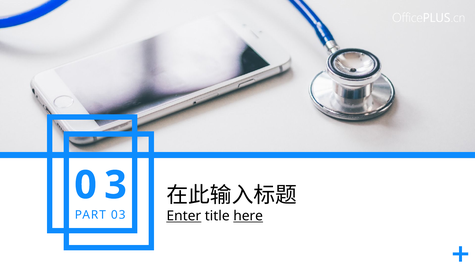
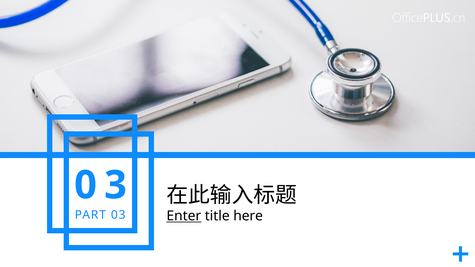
here underline: present -> none
